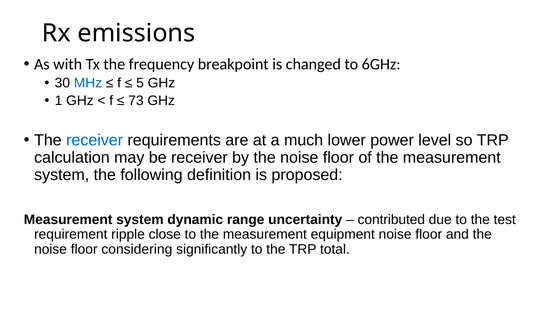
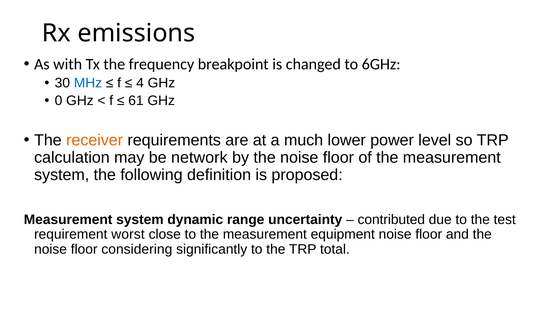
5: 5 -> 4
1: 1 -> 0
73: 73 -> 61
receiver at (95, 140) colour: blue -> orange
be receiver: receiver -> network
ripple: ripple -> worst
